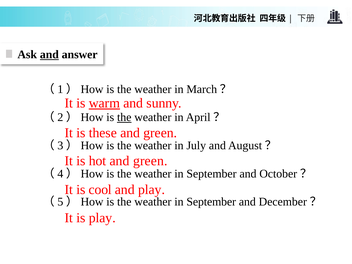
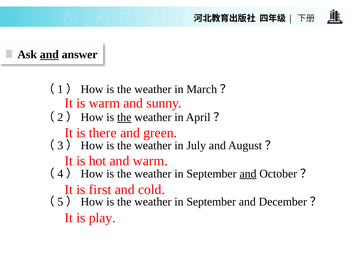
warm at (104, 103) underline: present -> none
these: these -> there
hot and green: green -> warm
and at (248, 174) underline: none -> present
cool: cool -> first
and play: play -> cold
